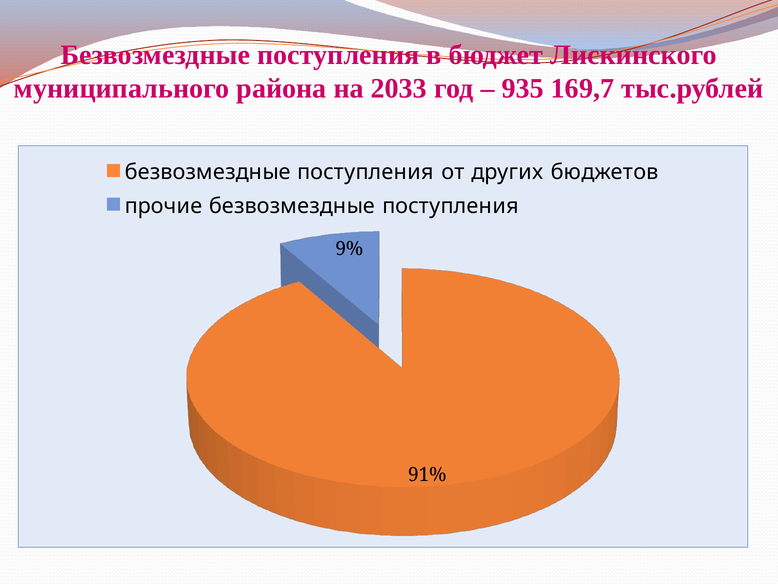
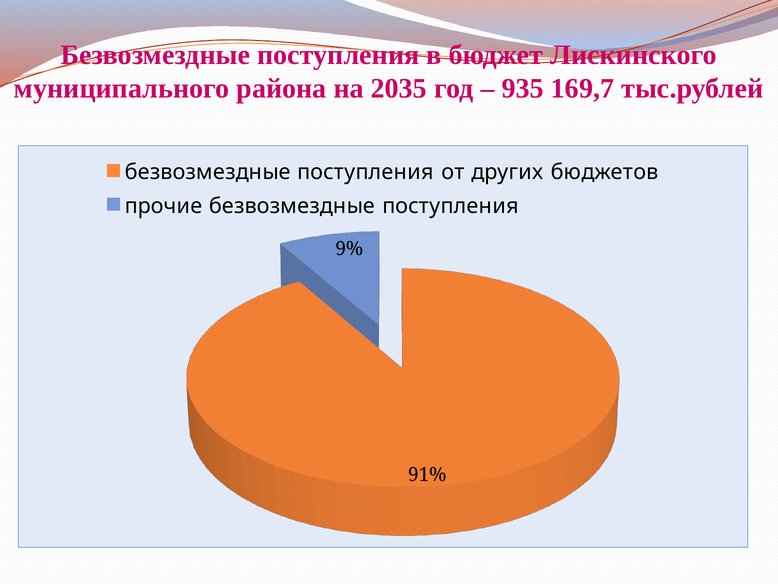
2033: 2033 -> 2035
